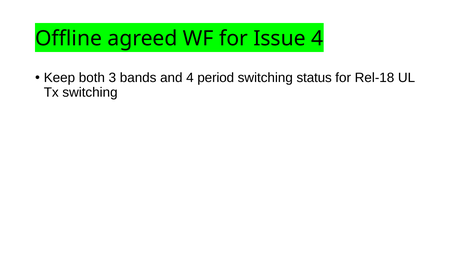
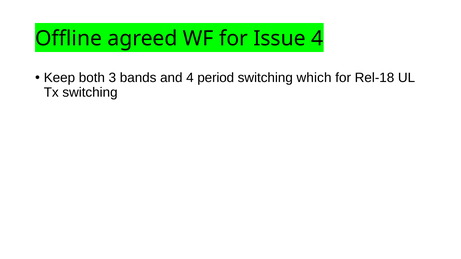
status: status -> which
